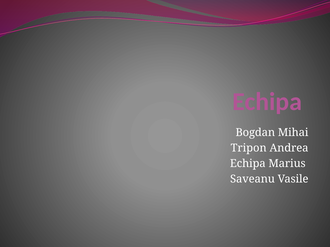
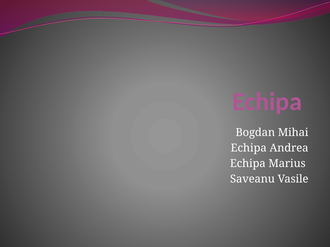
Tripon at (249, 148): Tripon -> Echipa
